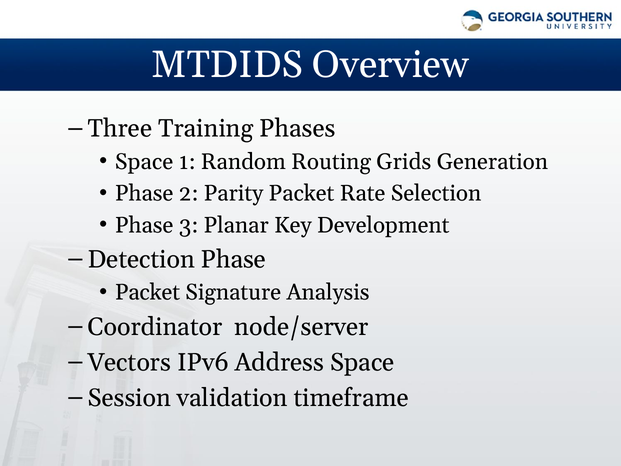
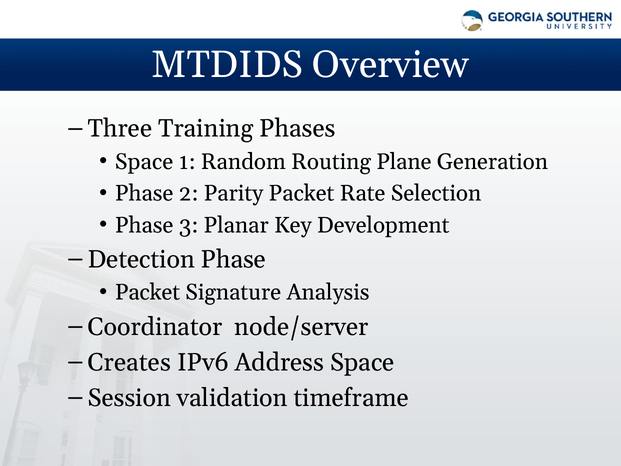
Grids: Grids -> Plane
Vectors: Vectors -> Creates
